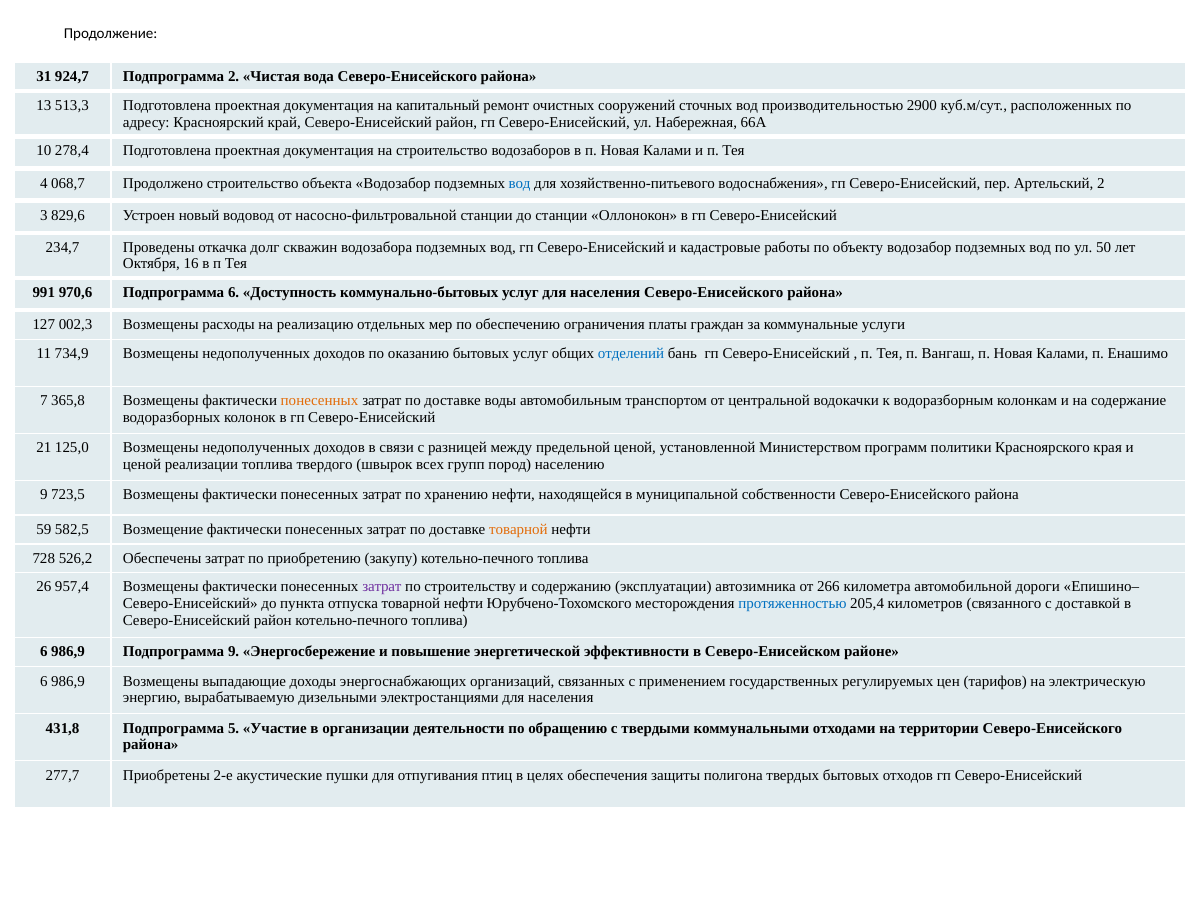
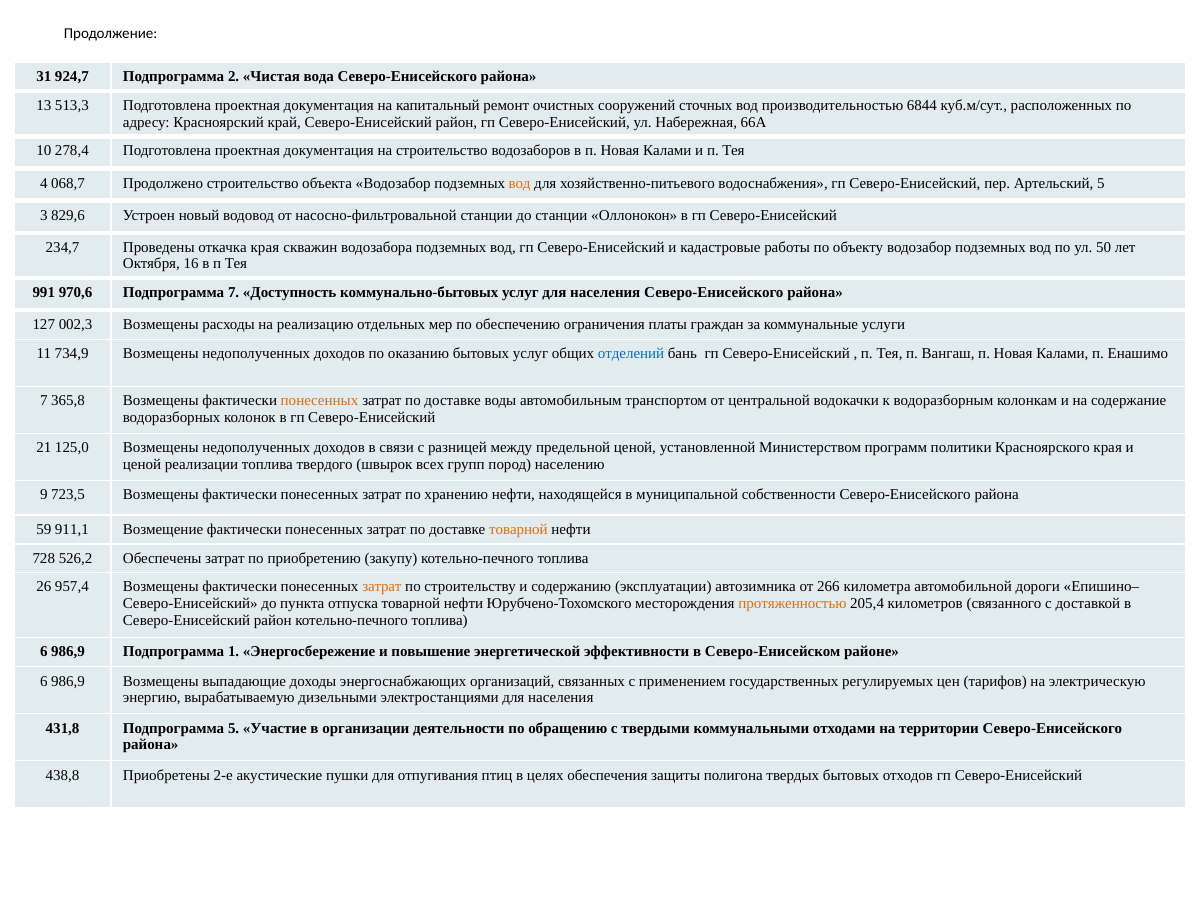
2900: 2900 -> 6844
вод at (520, 183) colour: blue -> orange
Артельский 2: 2 -> 5
откачка долг: долг -> края
Подпрограмма 6: 6 -> 7
582,5: 582,5 -> 911,1
затрат at (382, 587) colour: purple -> orange
протяженностью colour: blue -> orange
Подпрограмма 9: 9 -> 1
277,7: 277,7 -> 438,8
